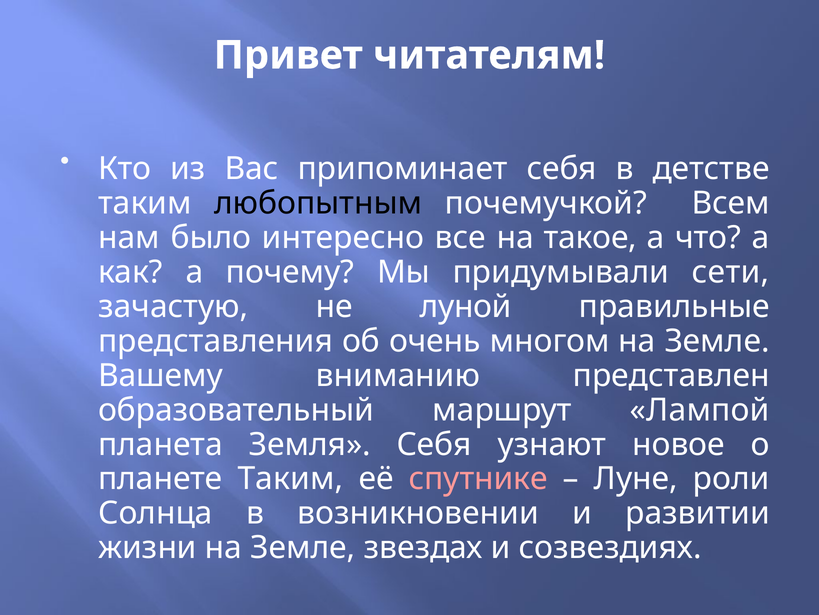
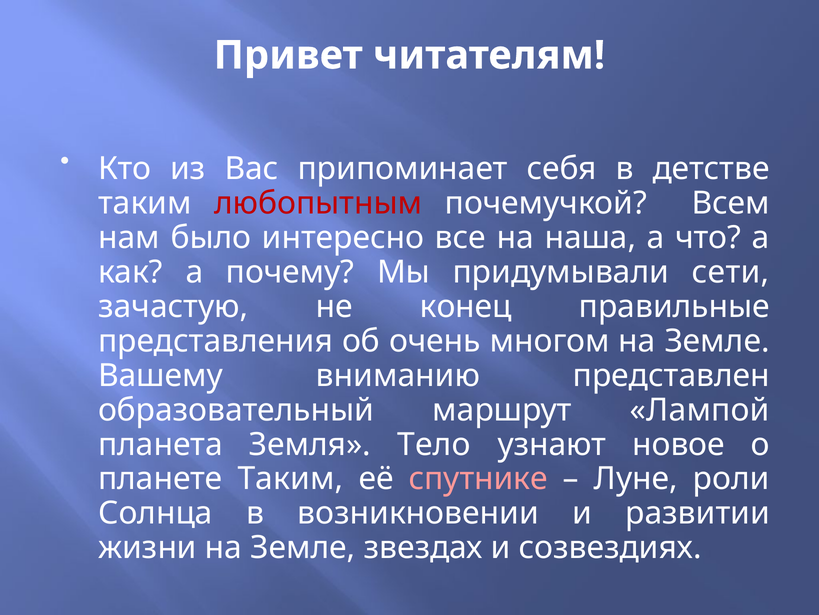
любопытным colour: black -> red
такое: такое -> наша
луной: луной -> конец
Земля Себя: Себя -> Тело
